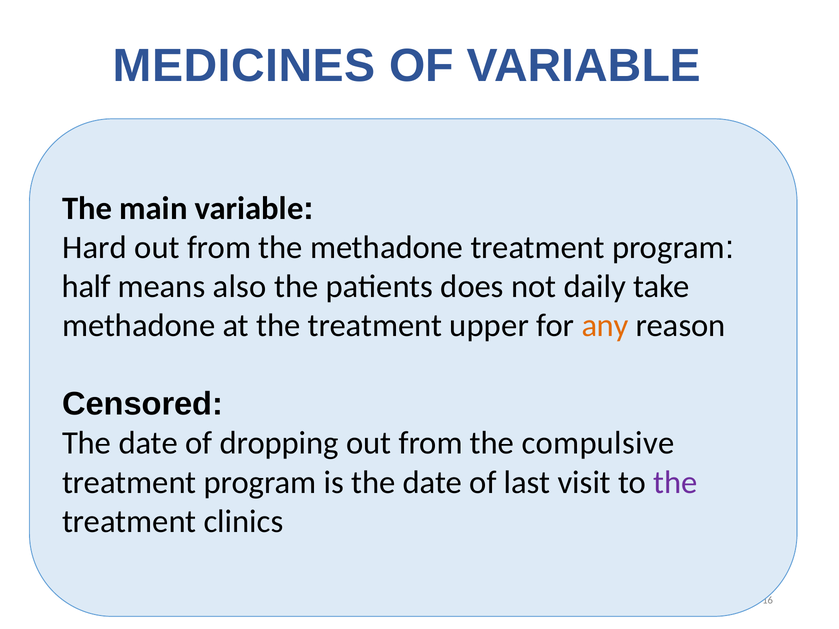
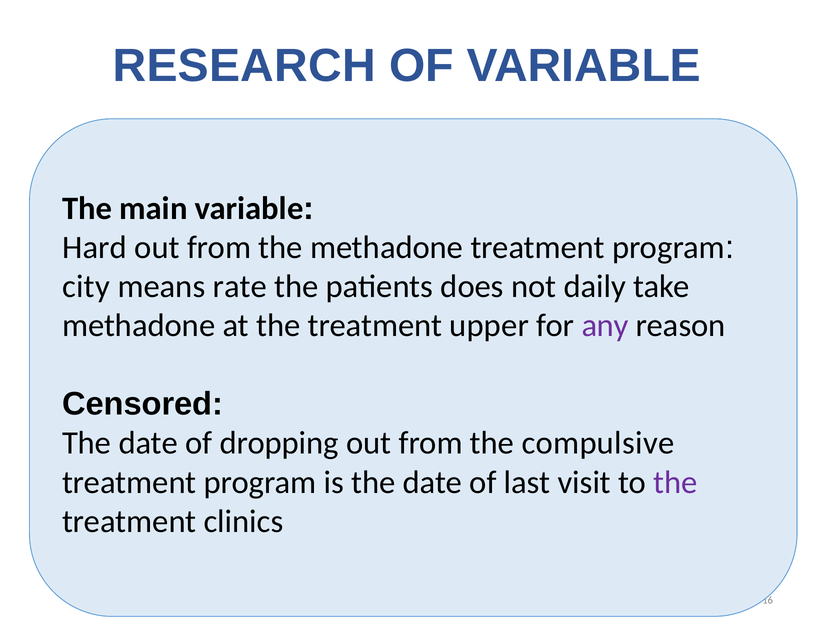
MEDICINES: MEDICINES -> RESEARCH
half: half -> city
also: also -> rate
any colour: orange -> purple
